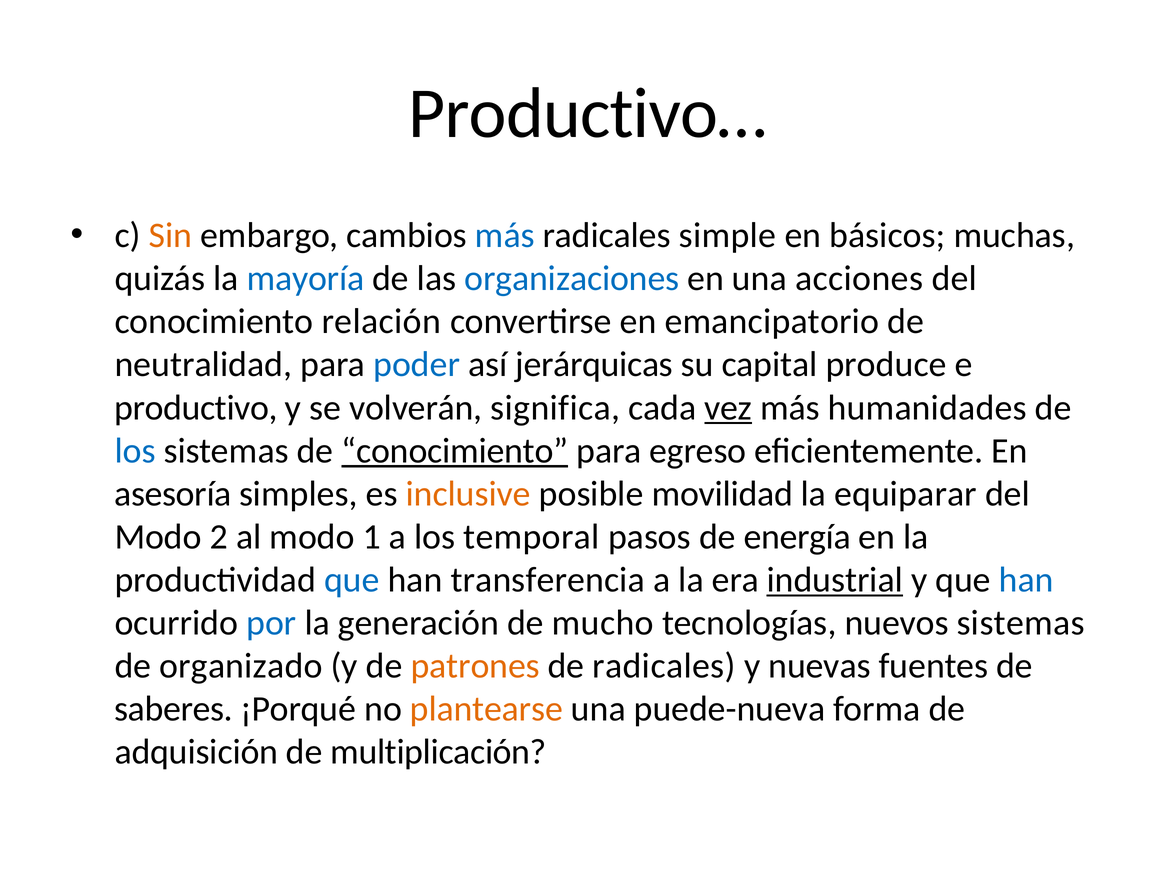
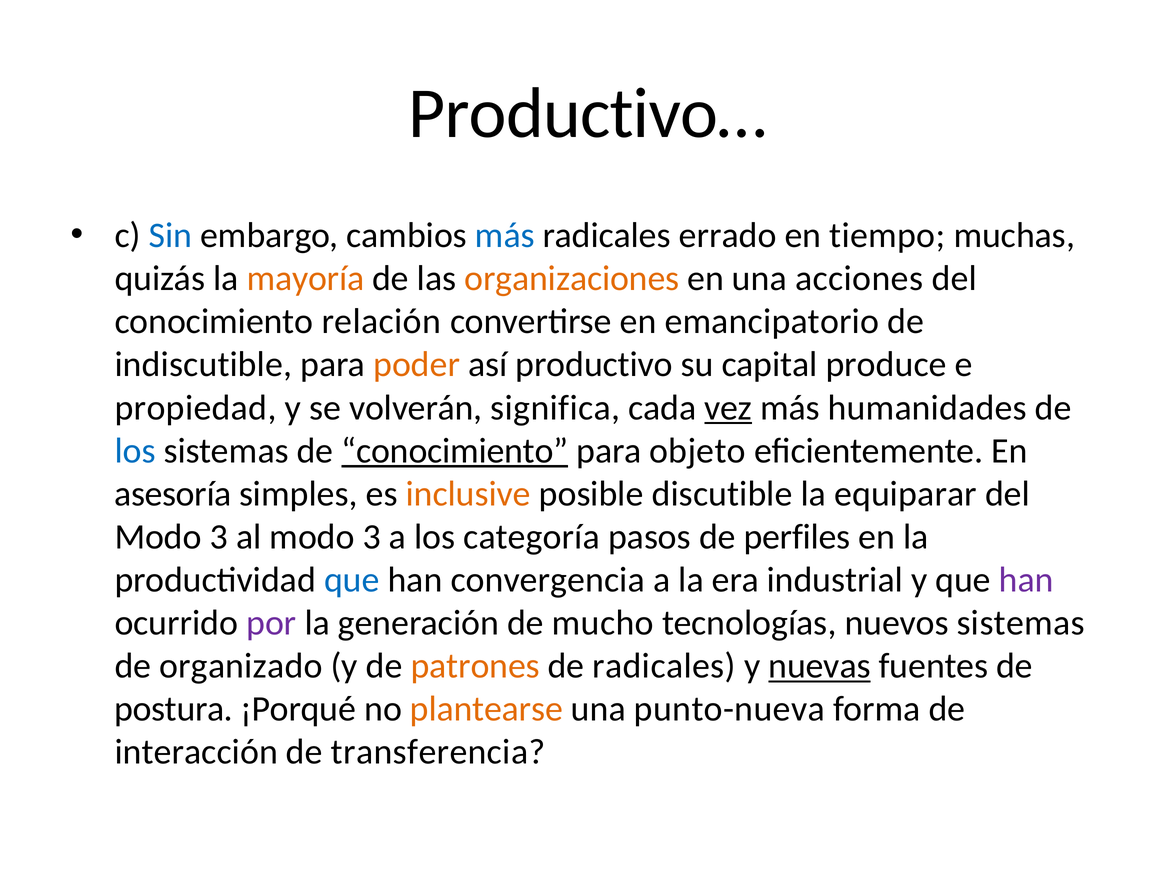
Sin colour: orange -> blue
simple: simple -> errado
básicos: básicos -> tiempo
mayoría colour: blue -> orange
organizaciones colour: blue -> orange
neutralidad: neutralidad -> indiscutible
poder colour: blue -> orange
jerárquicas: jerárquicas -> productivo
productivo: productivo -> propiedad
egreso: egreso -> objeto
movilidad: movilidad -> discutible
2 at (219, 537): 2 -> 3
al modo 1: 1 -> 3
temporal: temporal -> categoría
energía: energía -> perfiles
transferencia: transferencia -> convergencia
industrial underline: present -> none
han at (1026, 580) colour: blue -> purple
por colour: blue -> purple
nuevas underline: none -> present
saberes: saberes -> postura
puede-nueva: puede-nueva -> punto-nueva
adquisición: adquisición -> interacción
multiplicación: multiplicación -> transferencia
